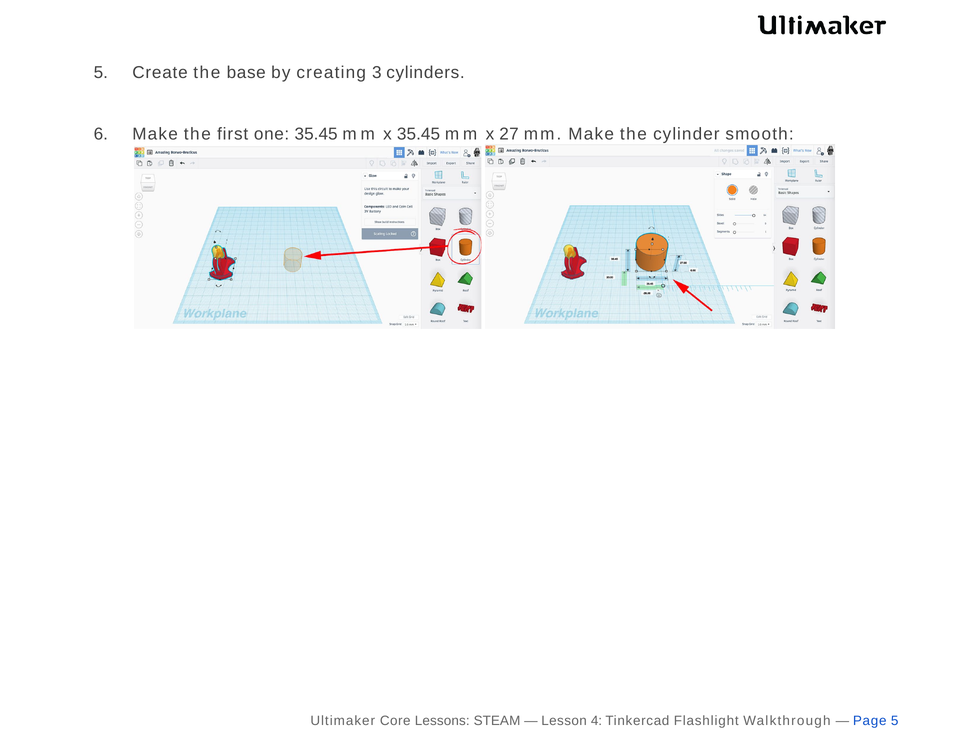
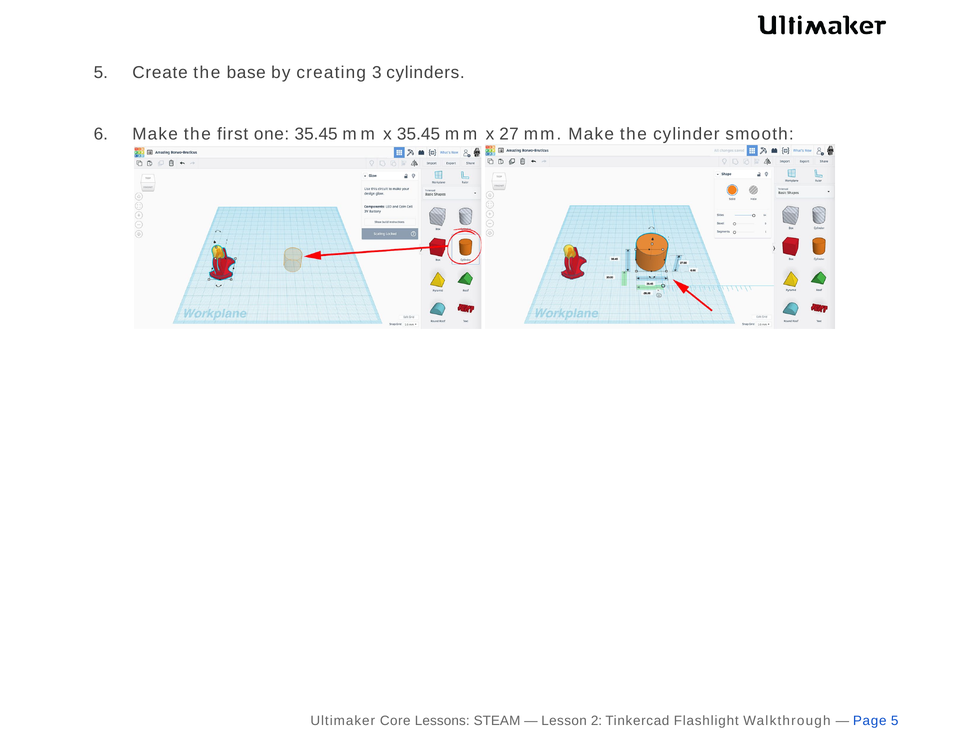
4: 4 -> 2
